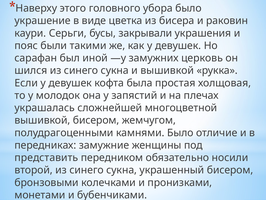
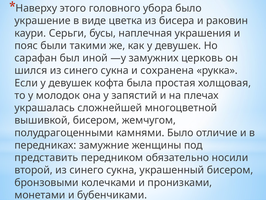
закрывали: закрывали -> наплечная
и вышивкой: вышивкой -> сохранена
